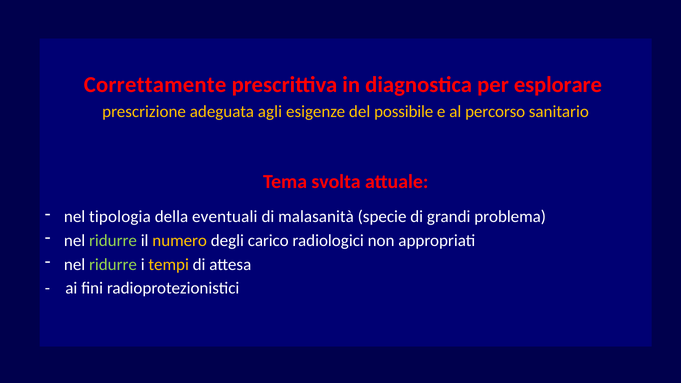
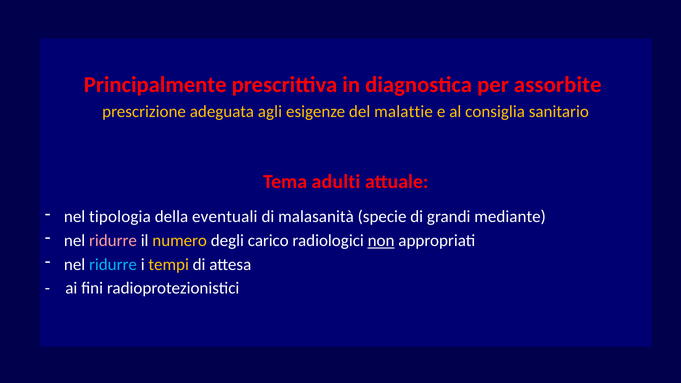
Correttamente: Correttamente -> Principalmente
esplorare: esplorare -> assorbite
possibile: possibile -> malattie
percorso: percorso -> consiglia
svolta: svolta -> adulti
problema: problema -> mediante
ridurre at (113, 241) colour: light green -> pink
non underline: none -> present
ridurre at (113, 264) colour: light green -> light blue
